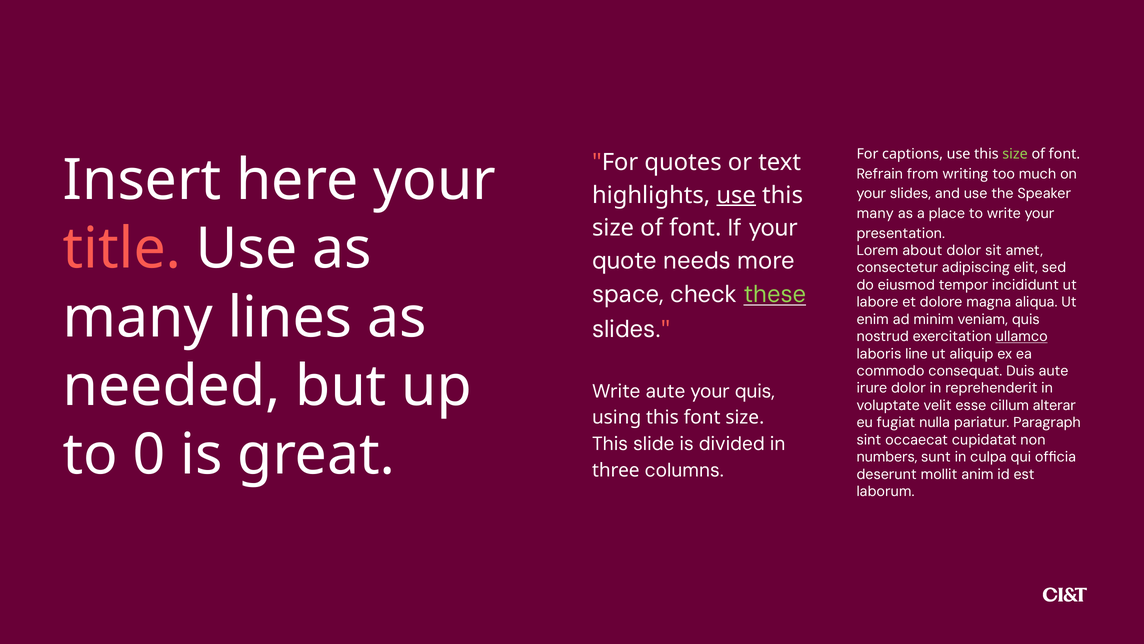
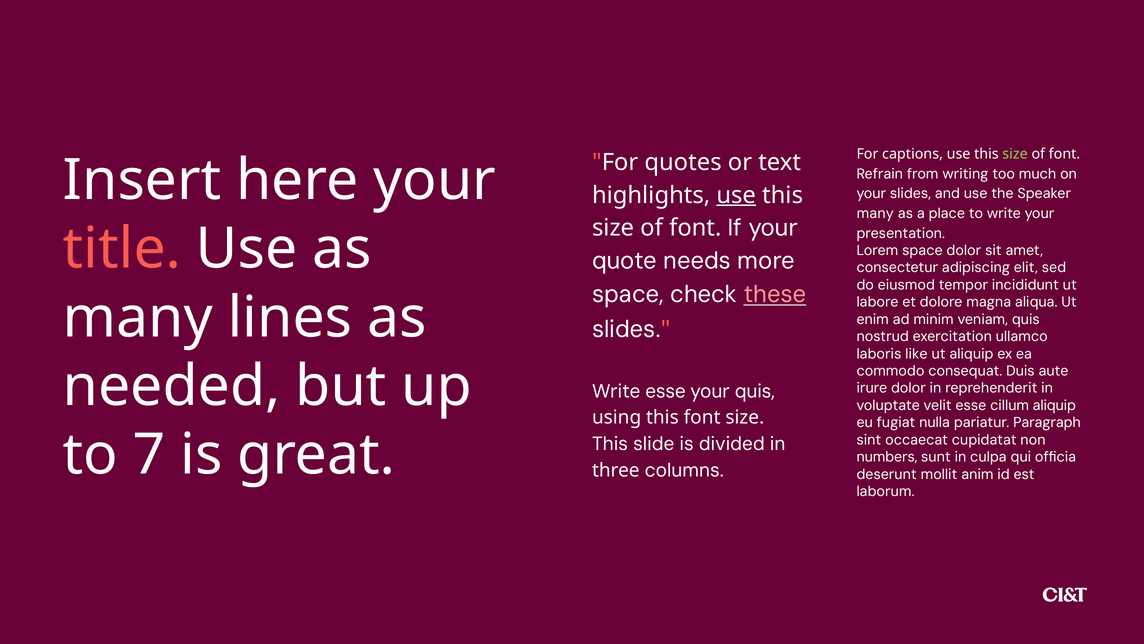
Lorem about: about -> space
these colour: light green -> pink
ullamco underline: present -> none
line: line -> like
Write aute: aute -> esse
cillum alterar: alterar -> aliquip
0: 0 -> 7
